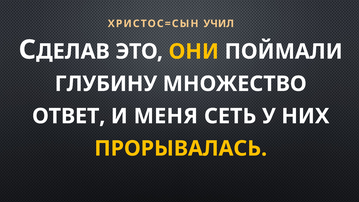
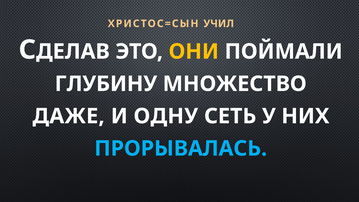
ОТВЕТ: ОТВЕТ -> ДАЖЕ
МЕНЯ: МЕНЯ -> ОДНУ
ПРОРЫВАЛАСЬ colour: yellow -> light blue
